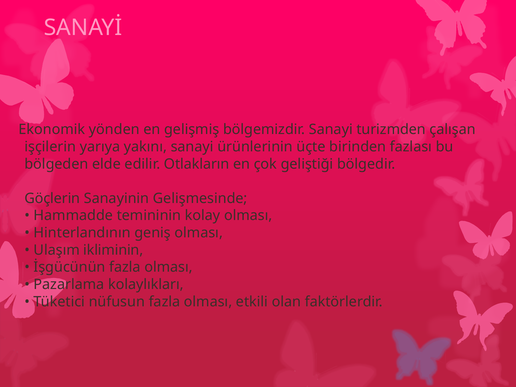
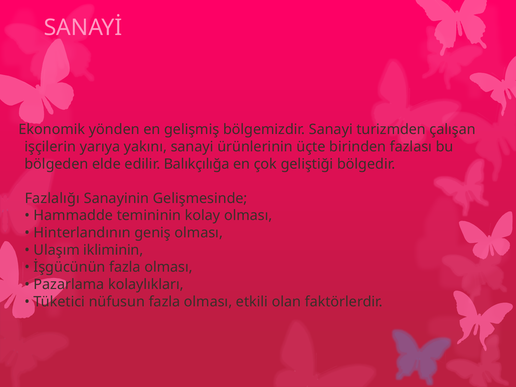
Otlakların: Otlakların -> Balıkçılığa
Göçlerin: Göçlerin -> Fazlalığı
